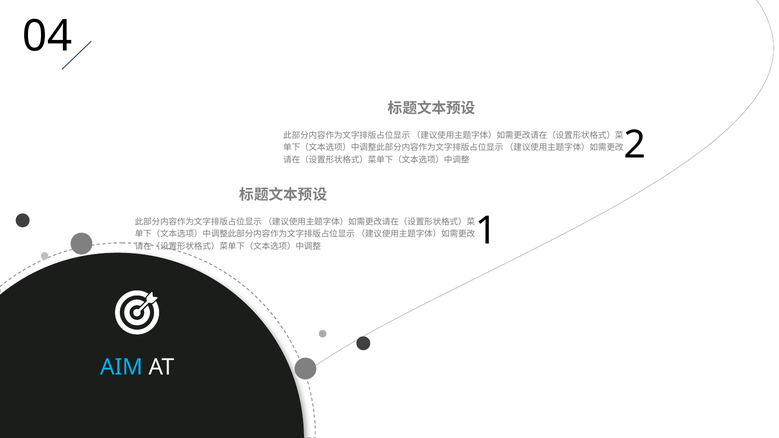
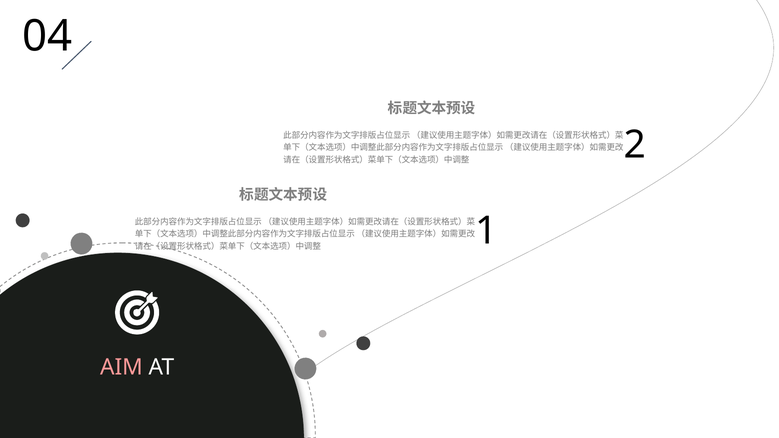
AIM colour: light blue -> pink
